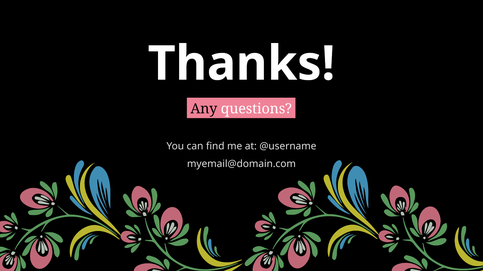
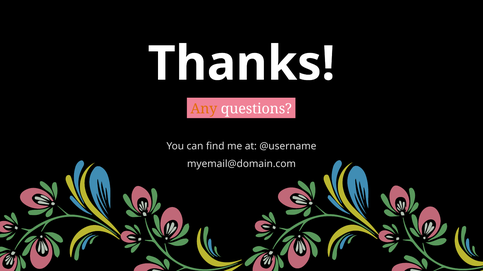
Any colour: black -> orange
